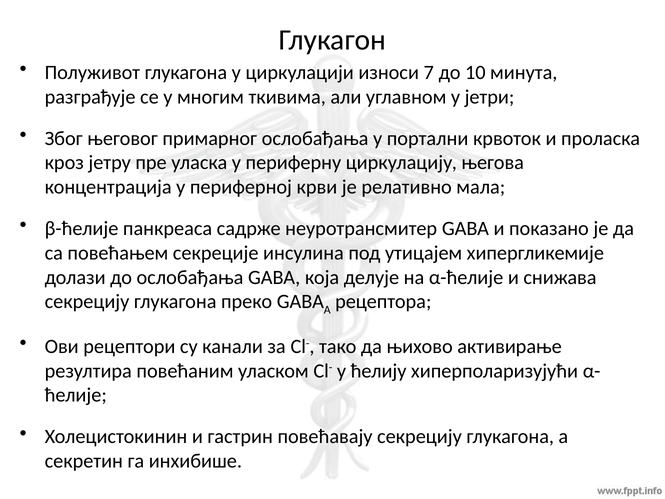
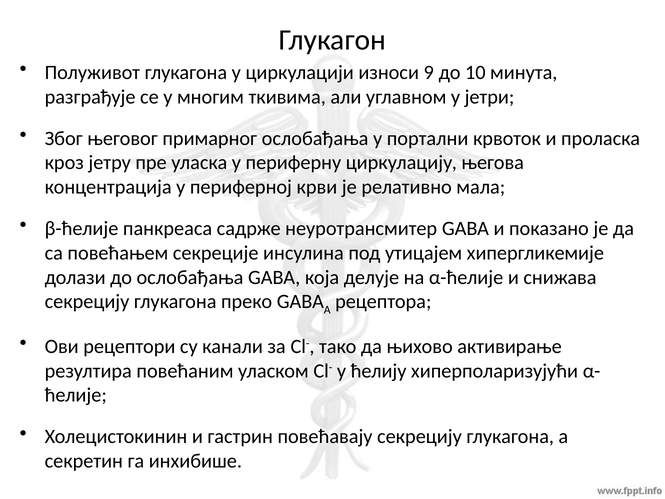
7: 7 -> 9
